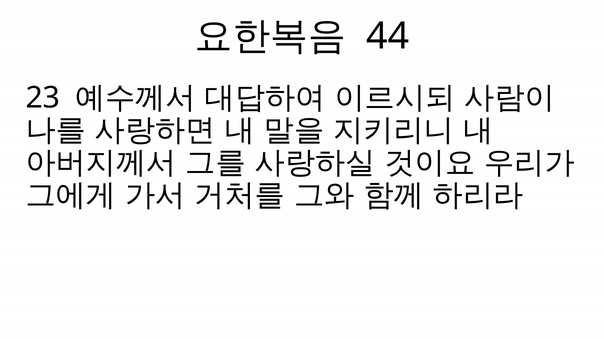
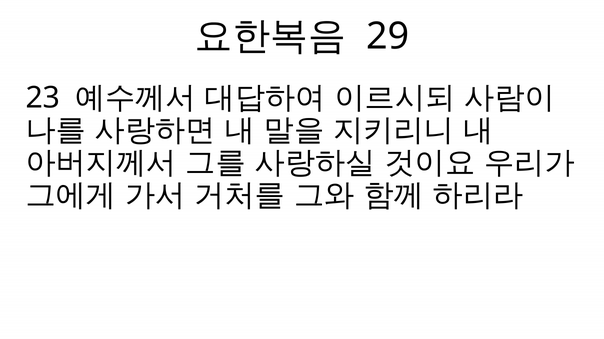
44: 44 -> 29
